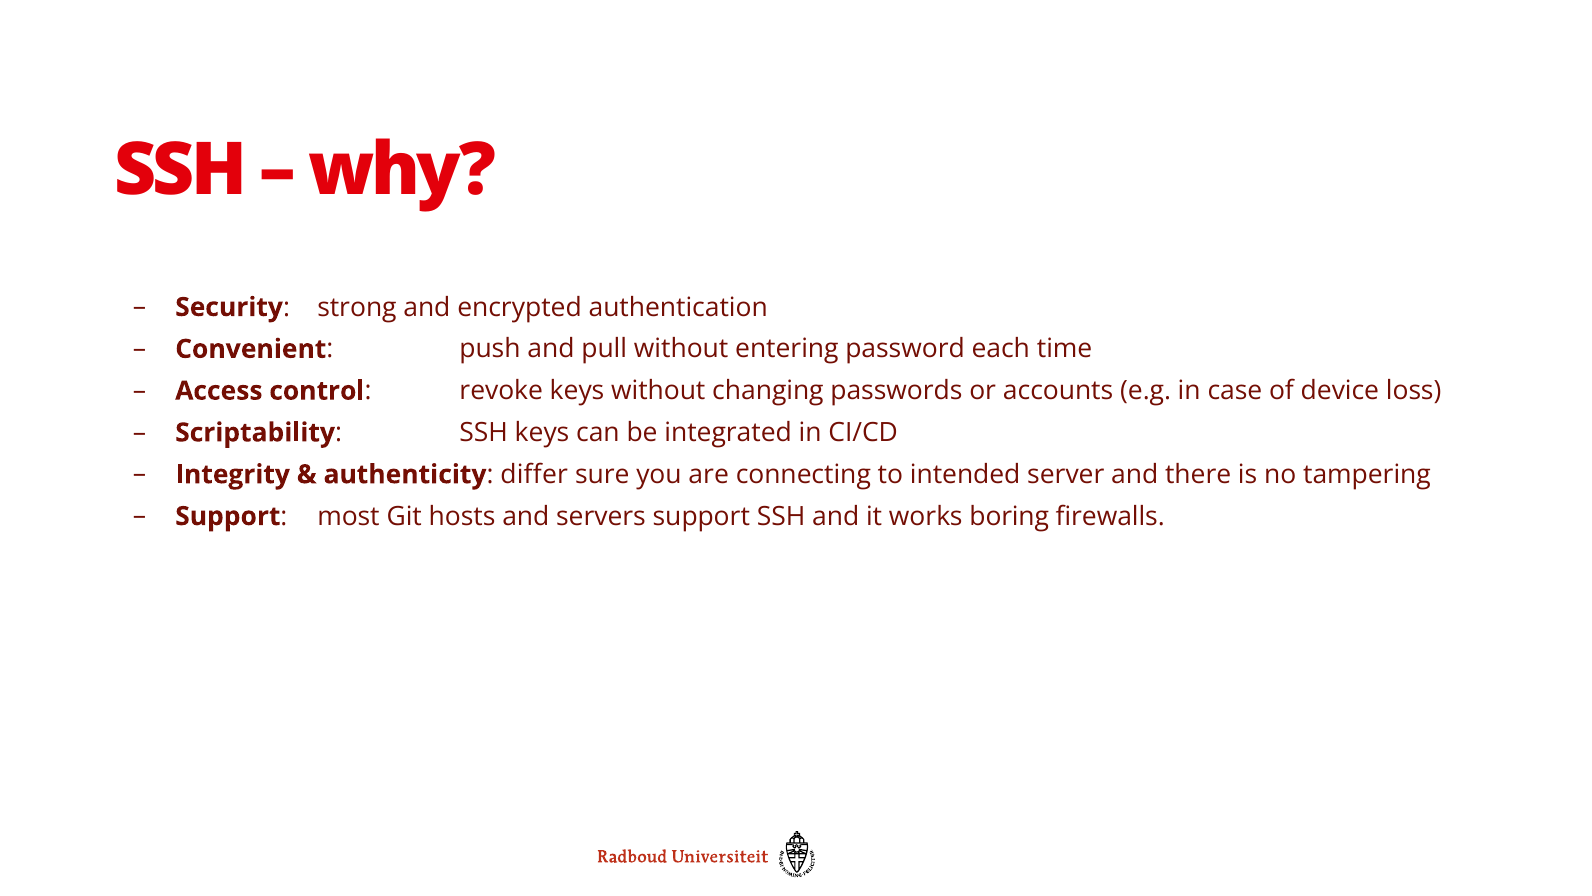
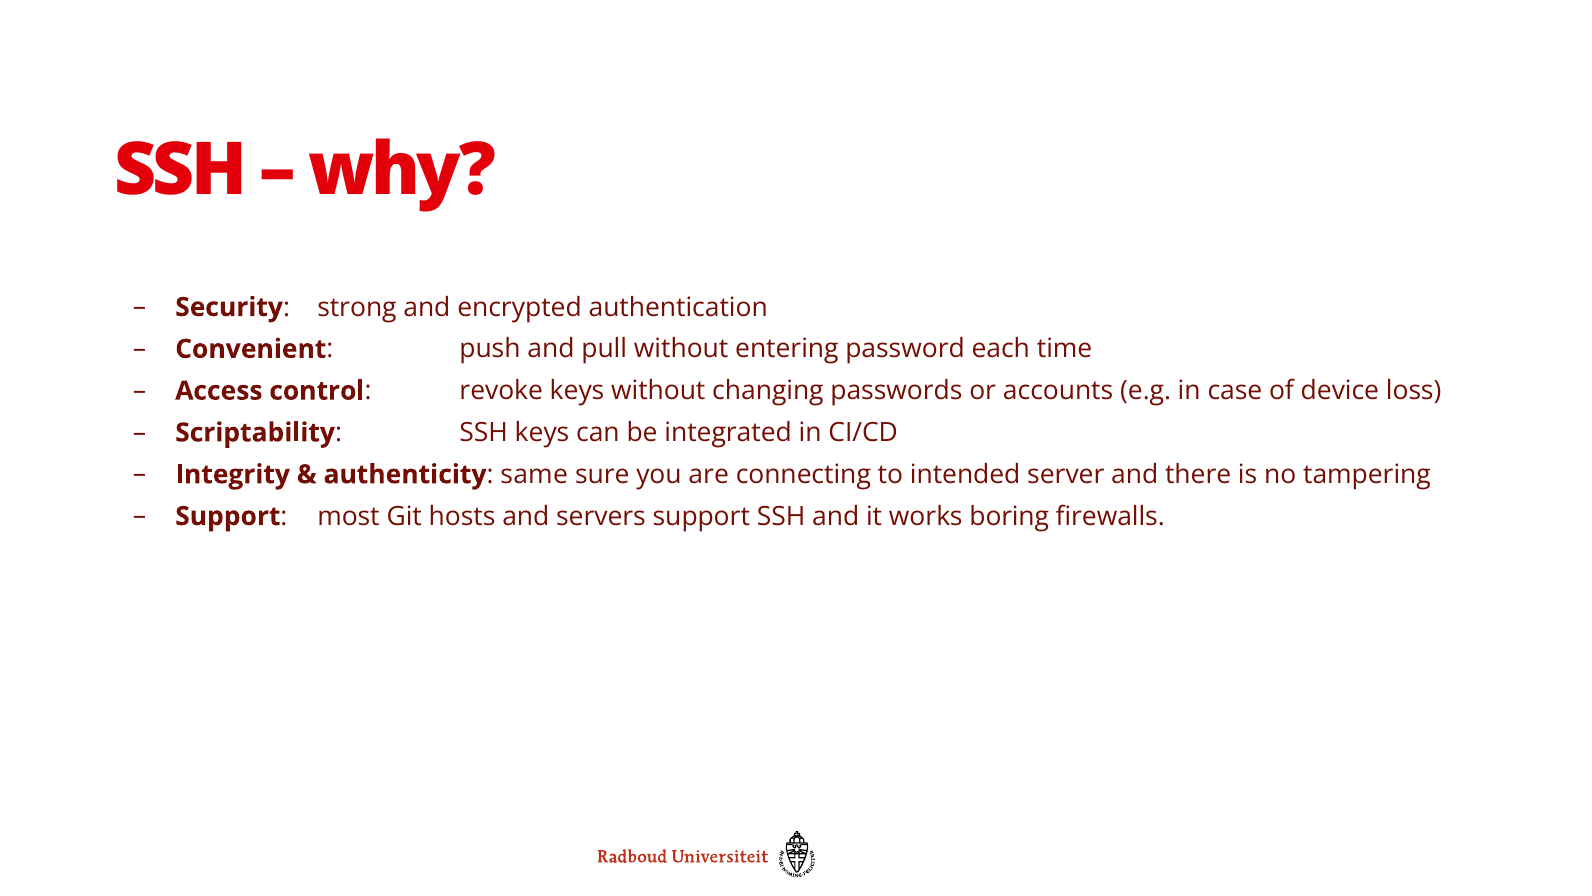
differ: differ -> same
